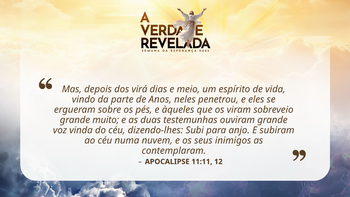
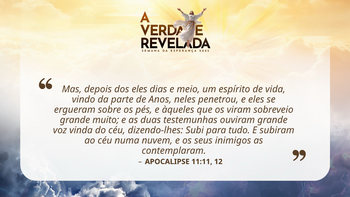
dos virá: virá -> eles
anjo: anjo -> tudo
